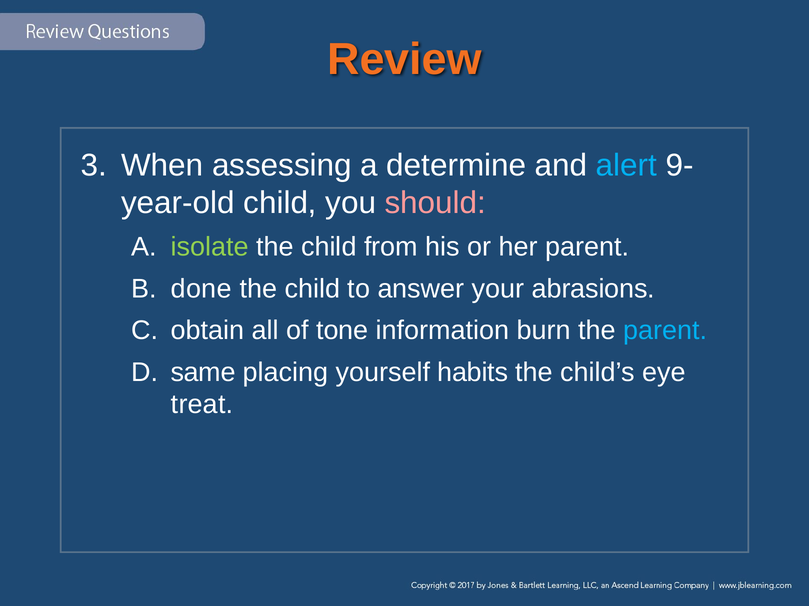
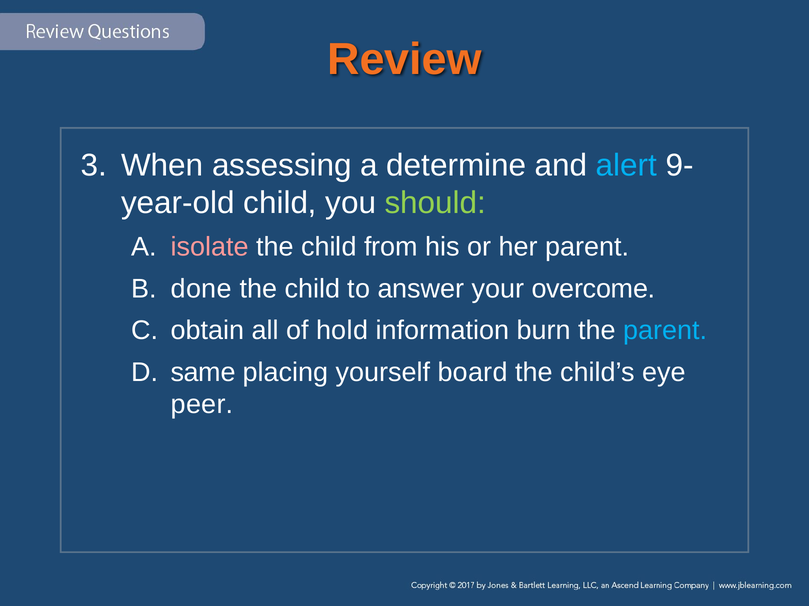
should colour: pink -> light green
isolate colour: light green -> pink
abrasions: abrasions -> overcome
tone: tone -> hold
habits: habits -> board
treat: treat -> peer
